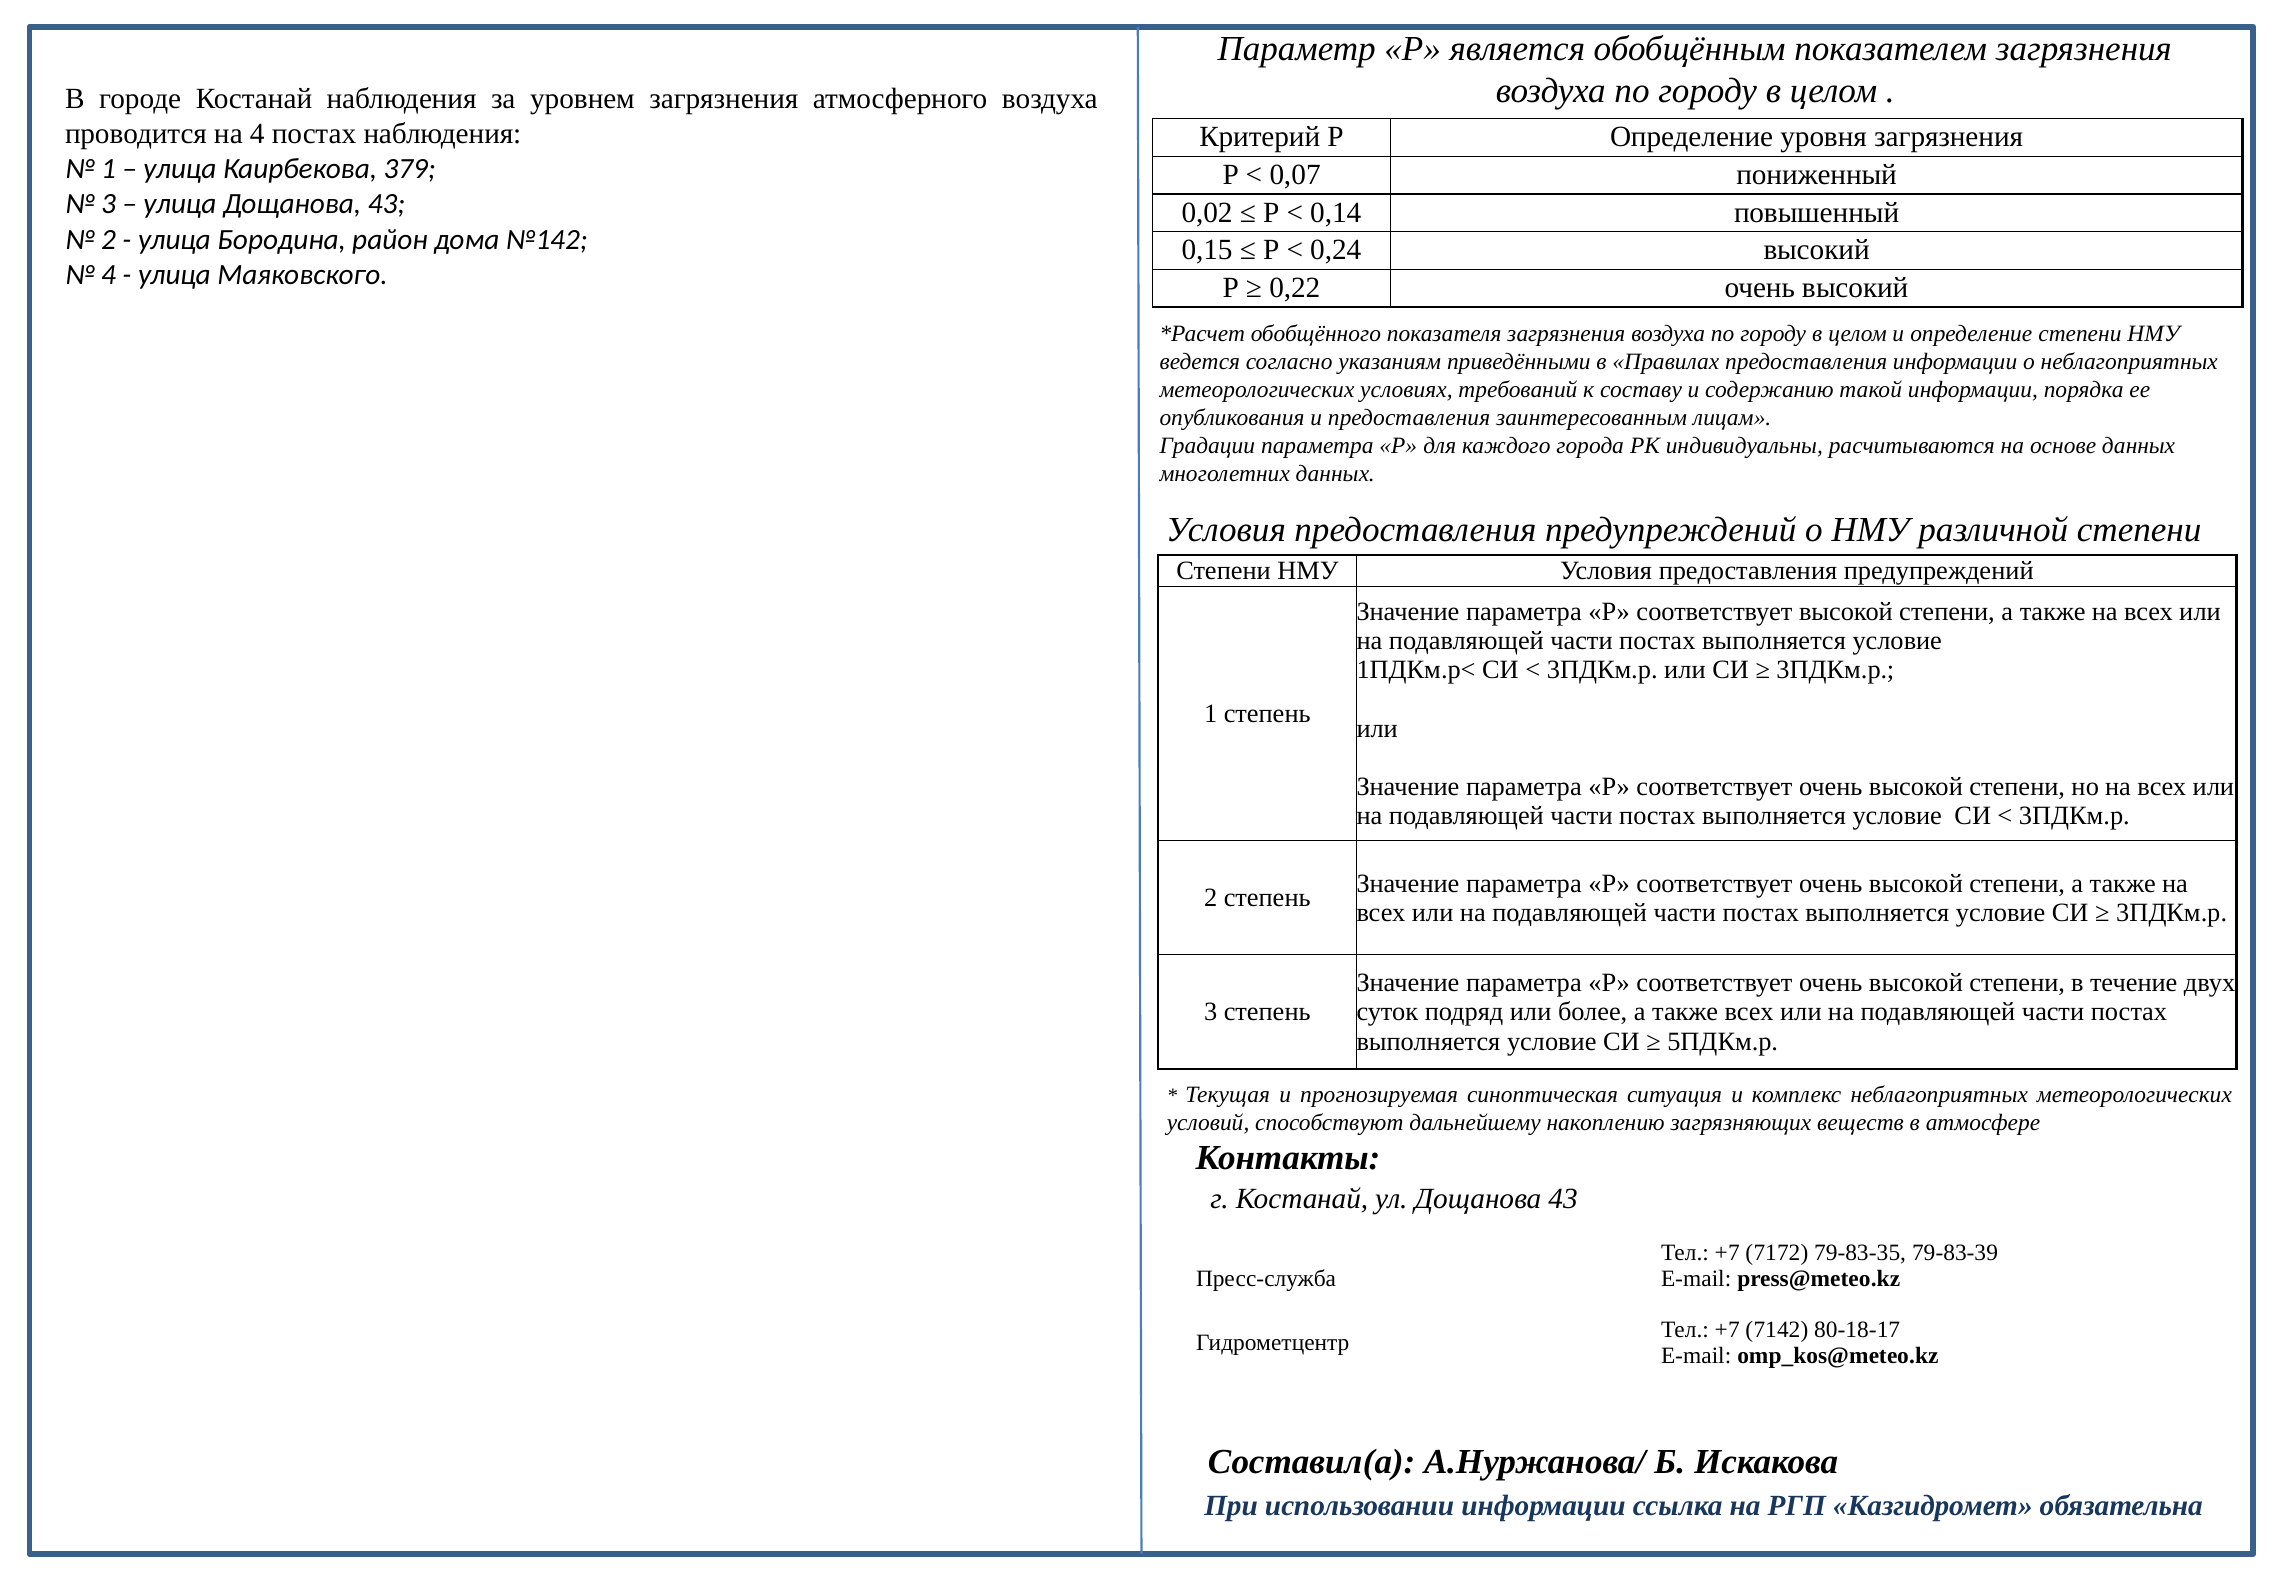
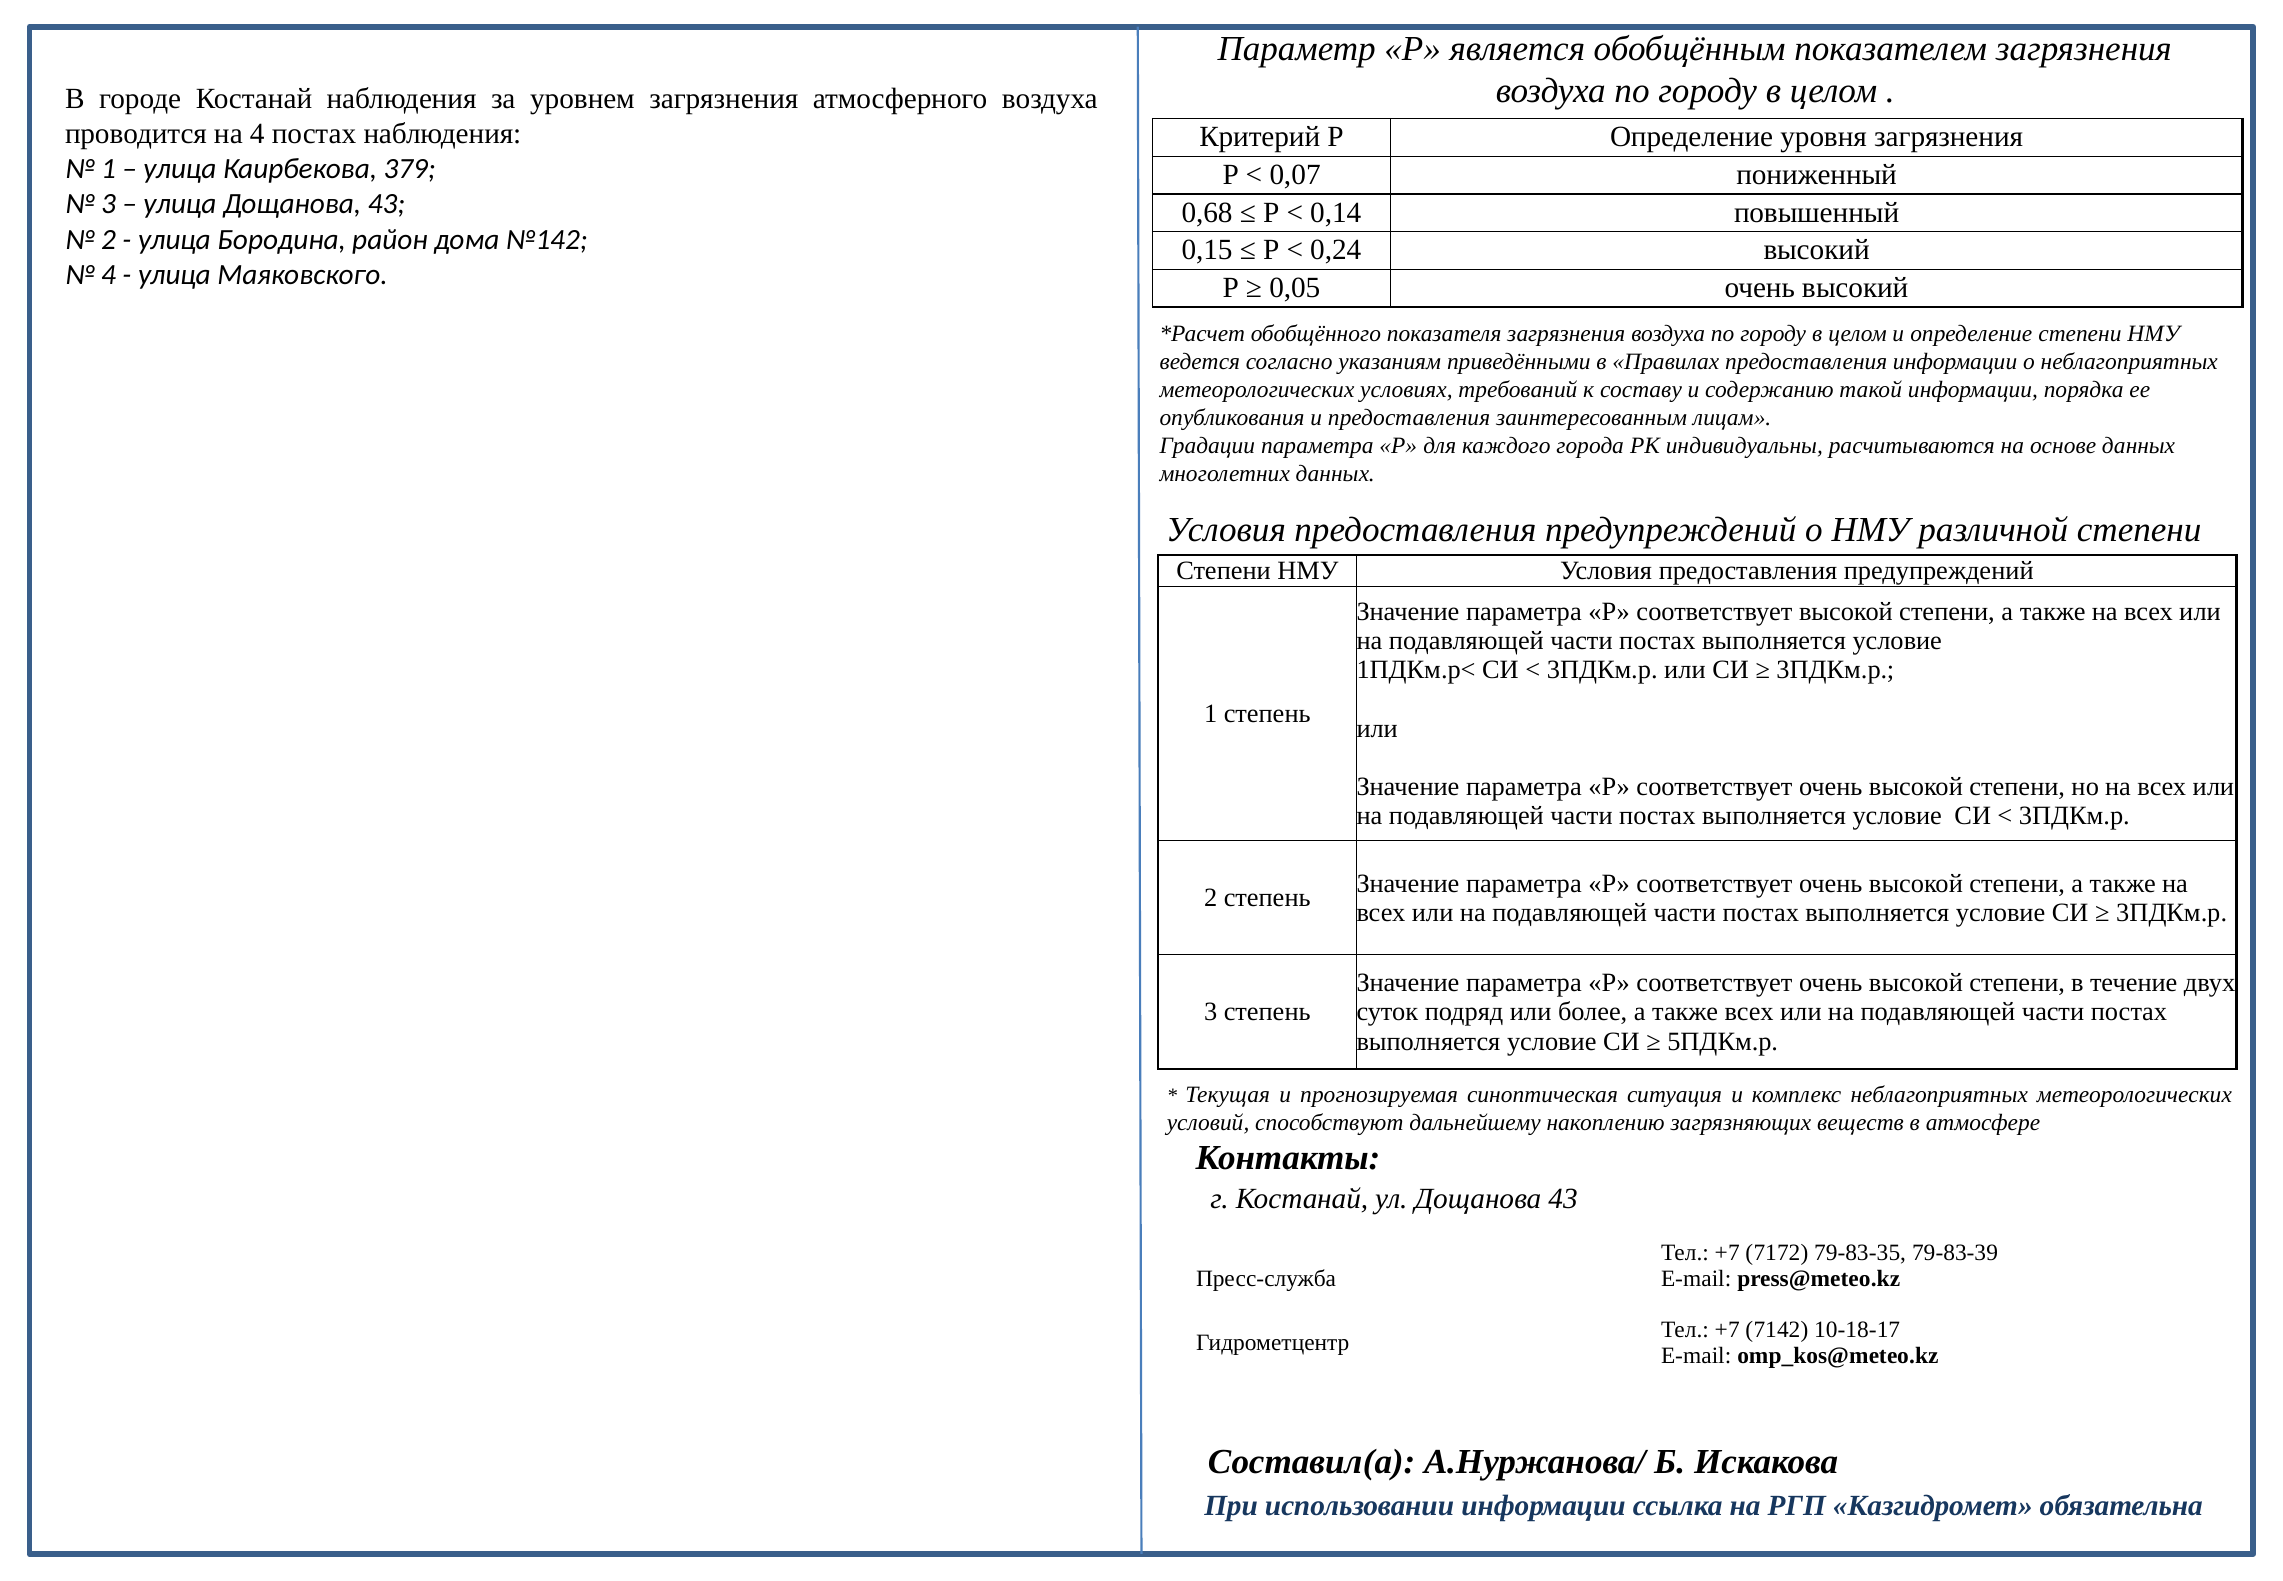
0,02: 0,02 -> 0,68
0,22: 0,22 -> 0,05
80-18-17: 80-18-17 -> 10-18-17
